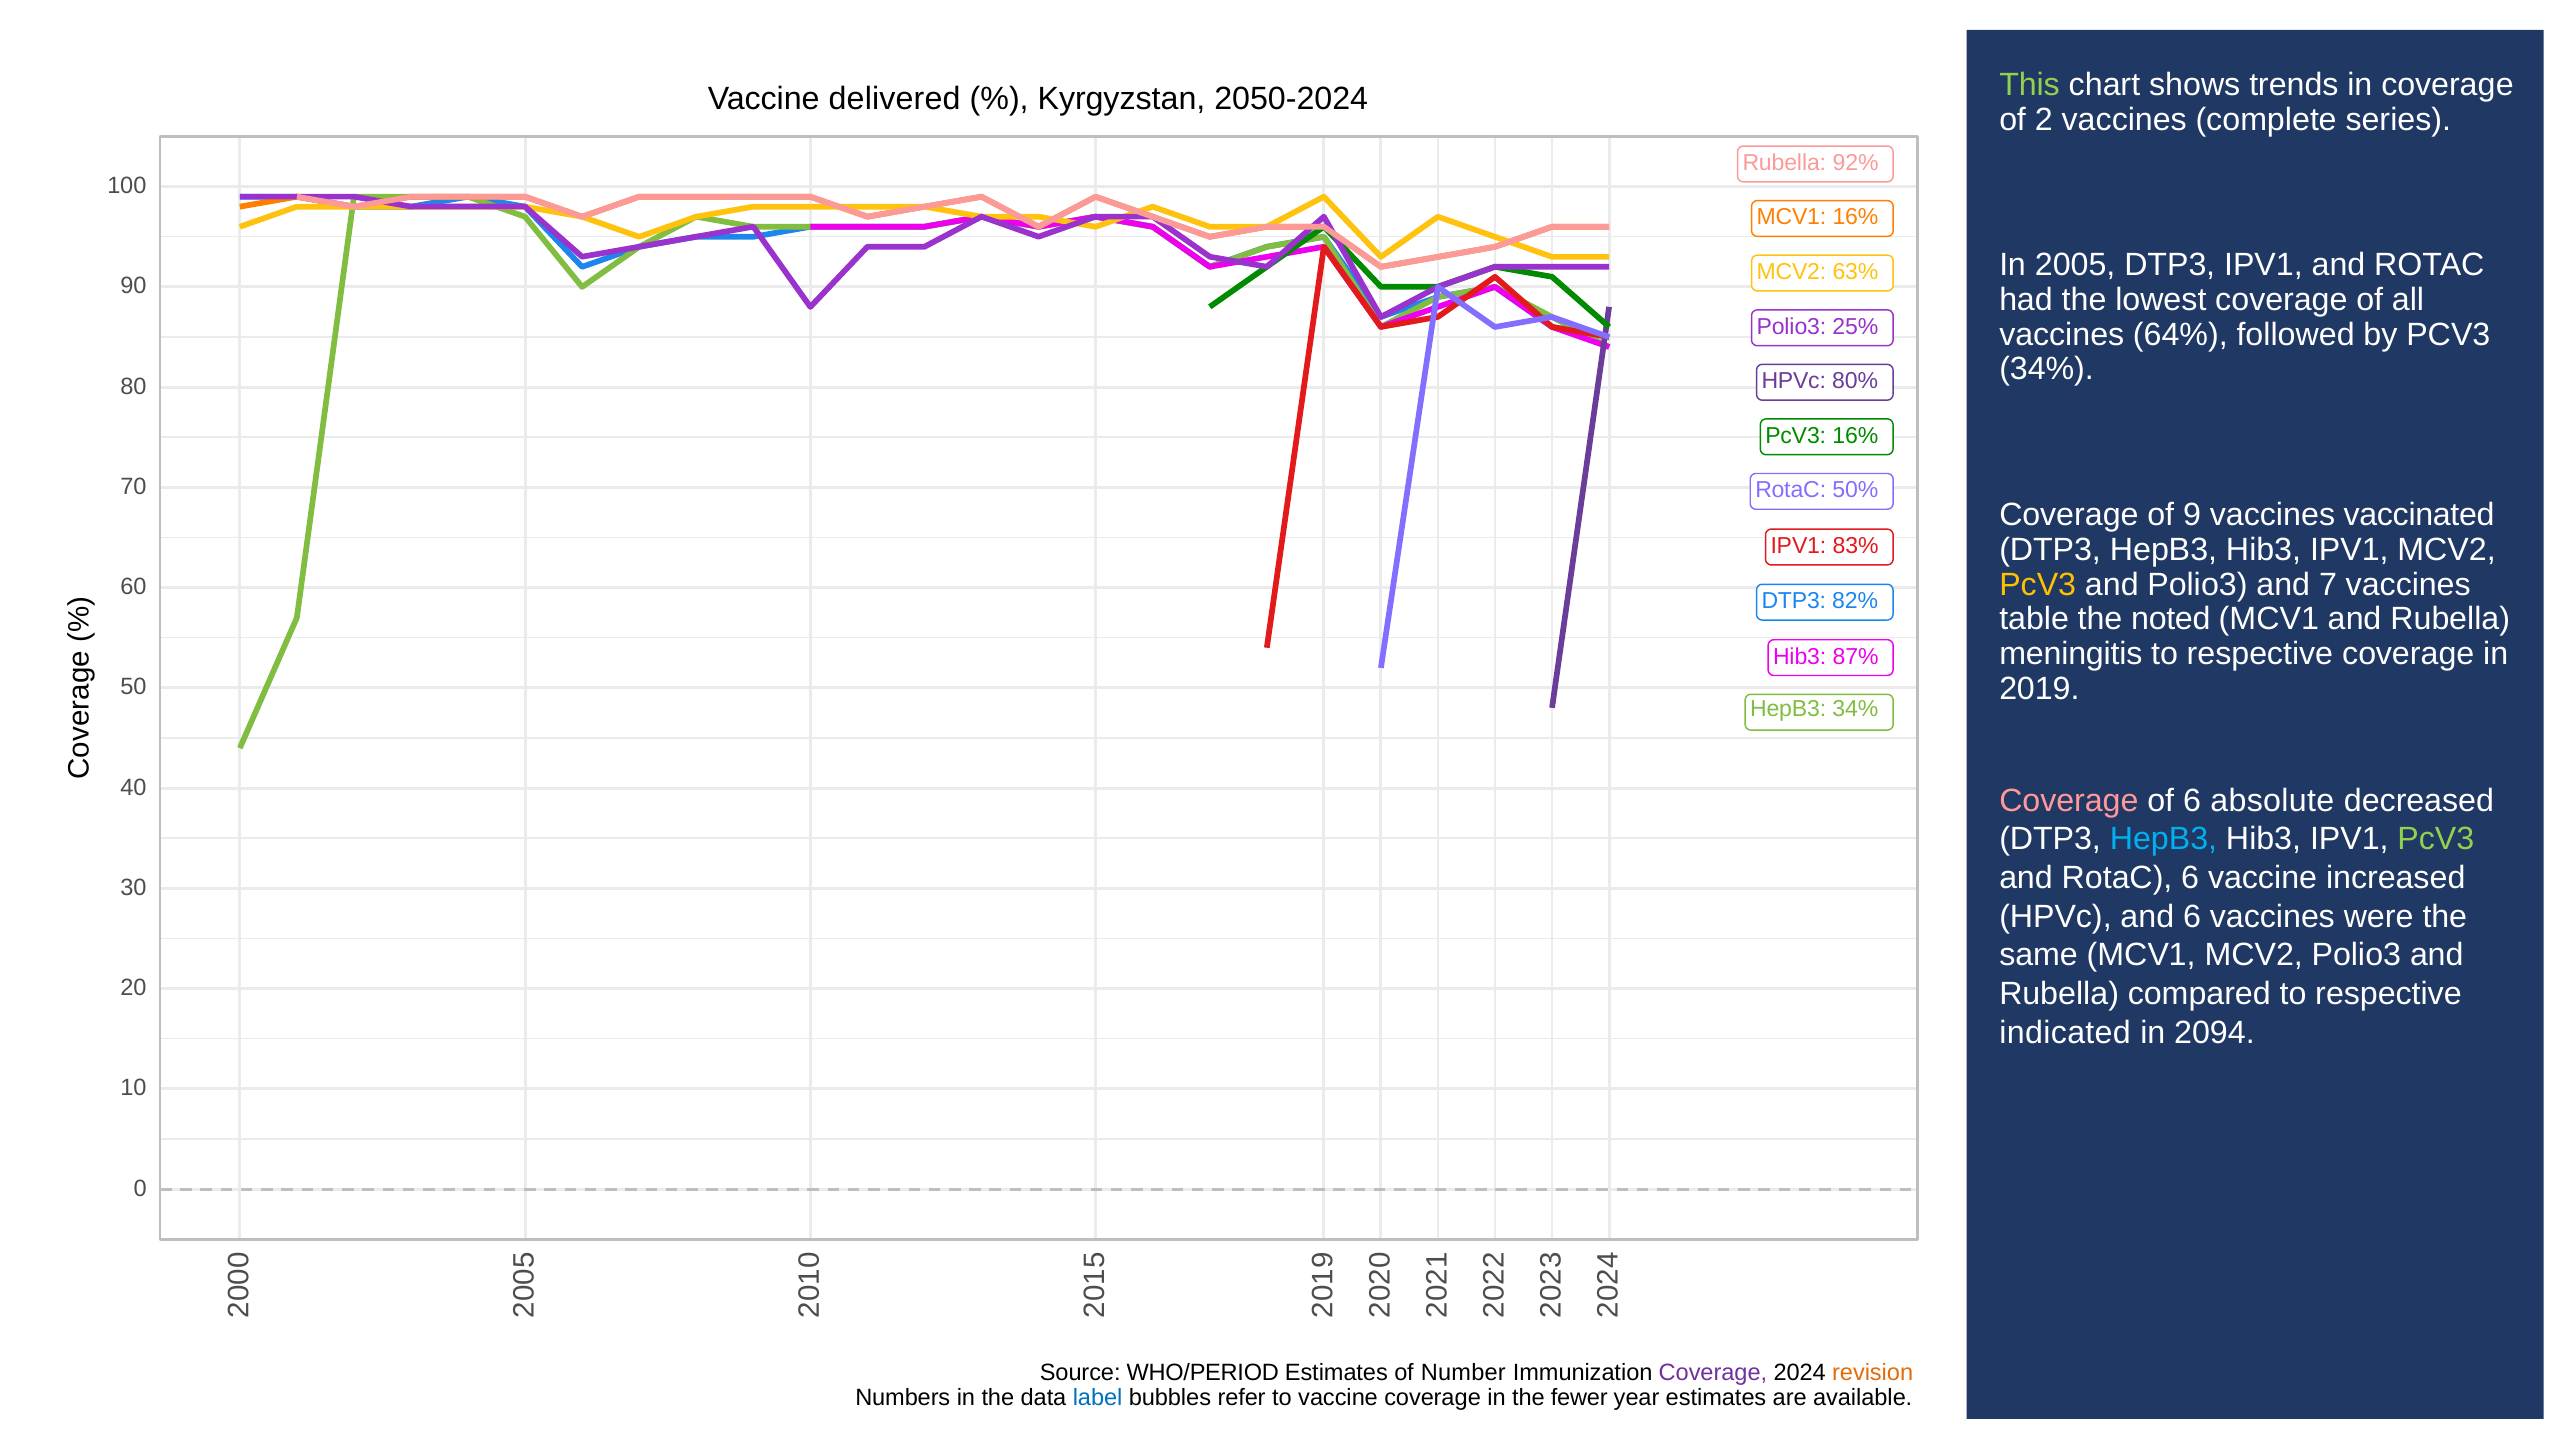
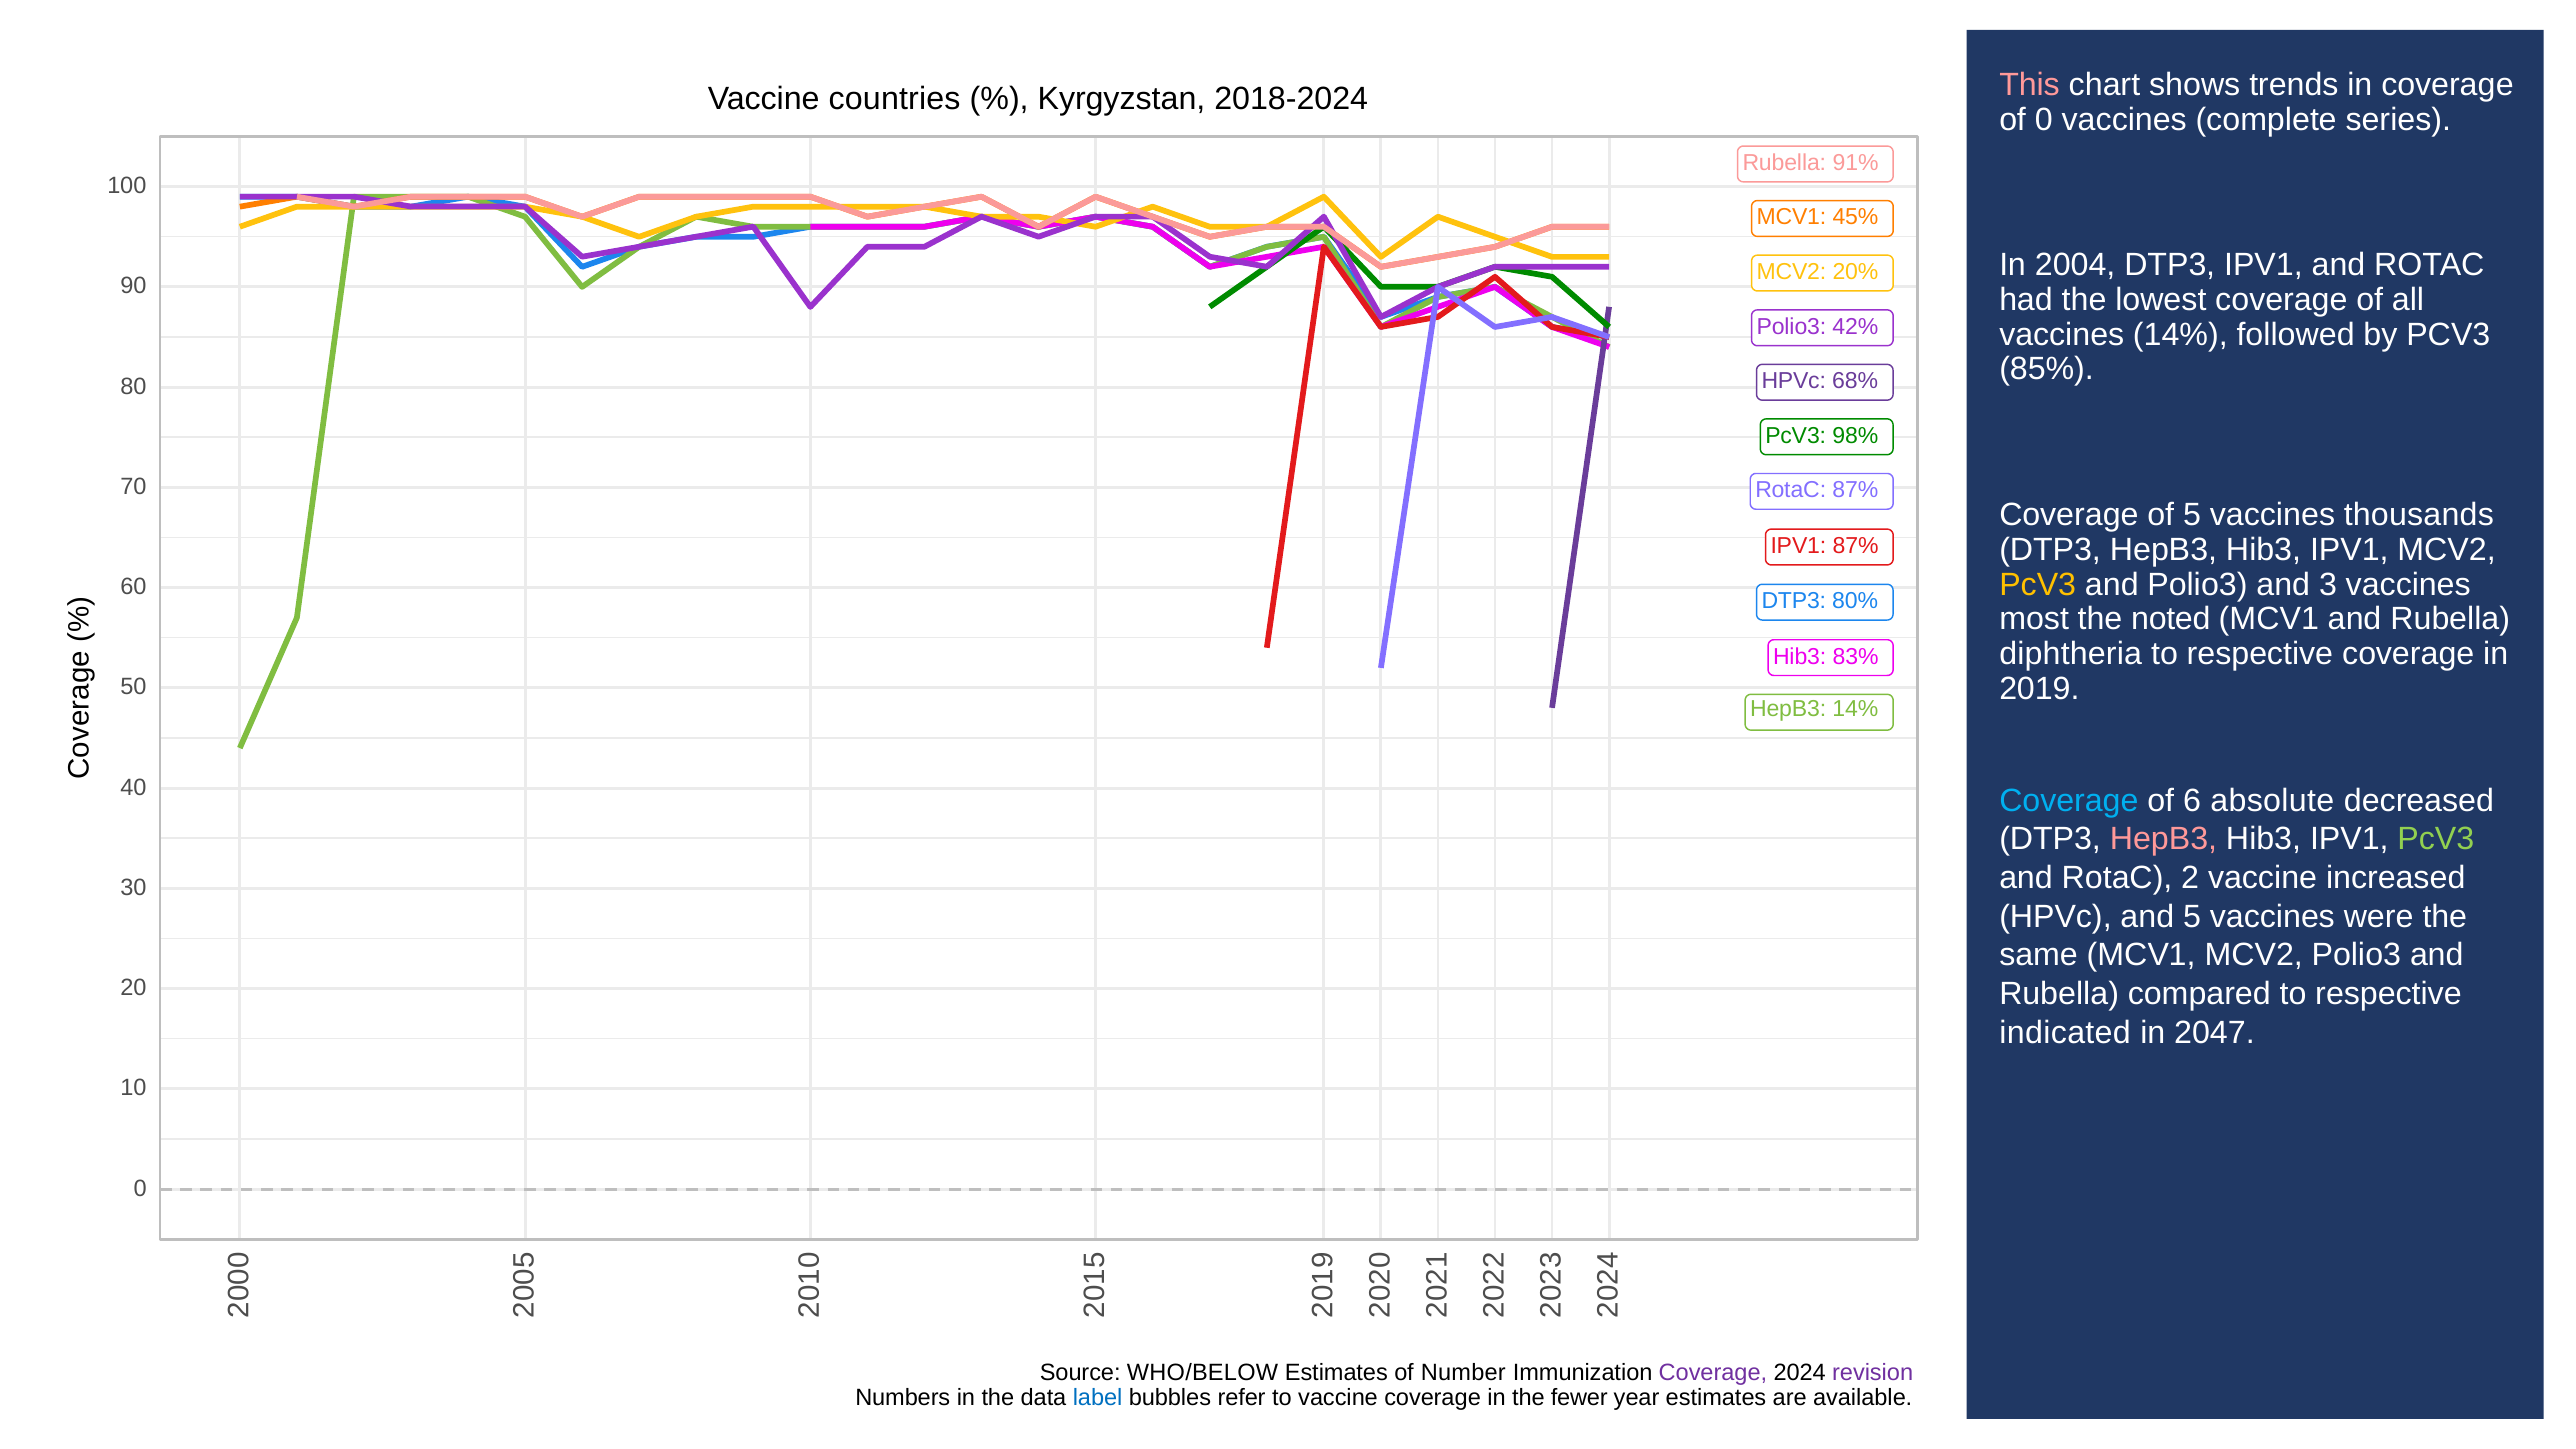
This colour: light green -> pink
delivered: delivered -> countries
2050-2024: 2050-2024 -> 2018-2024
of 2: 2 -> 0
92%: 92% -> 91%
MCV1 16%: 16% -> 45%
2005: 2005 -> 2004
63%: 63% -> 20%
25%: 25% -> 42%
vaccines 64%: 64% -> 14%
34% at (2047, 369): 34% -> 85%
80%: 80% -> 68%
PcV3 16%: 16% -> 98%
RotaC 50%: 50% -> 87%
of 9: 9 -> 5
vaccinated: vaccinated -> thousands
IPV1 83%: 83% -> 87%
and 7: 7 -> 3
82%: 82% -> 80%
table: table -> most
meningitis: meningitis -> diphtheria
87%: 87% -> 83%
HepB3 34%: 34% -> 14%
Coverage at (2069, 801) colour: pink -> light blue
HepB3 at (2163, 839) colour: light blue -> pink
RotaC 6: 6 -> 2
and 6: 6 -> 5
2094: 2094 -> 2047
WHO/PERIOD: WHO/PERIOD -> WHO/BELOW
revision at (1873, 1373) colour: orange -> purple
